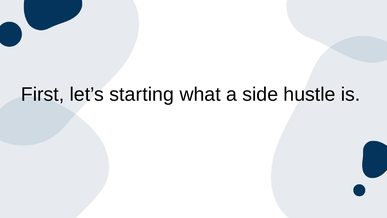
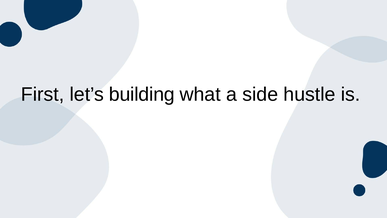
starting: starting -> building
